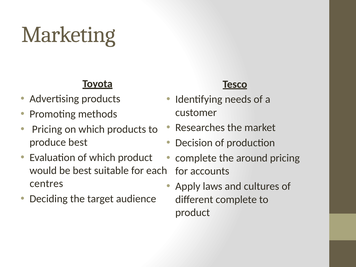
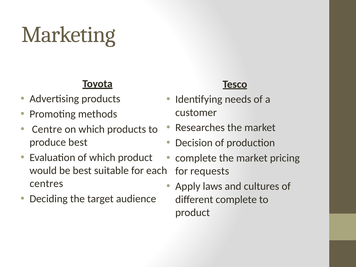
Pricing at (47, 129): Pricing -> Centre
complete the around: around -> market
accounts: accounts -> requests
